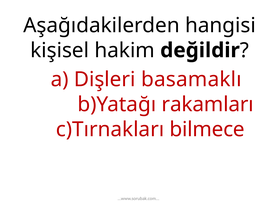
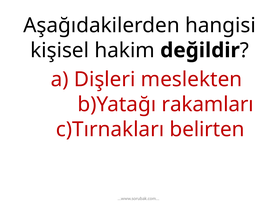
basamaklı: basamaklı -> meslekten
bilmece: bilmece -> belirten
